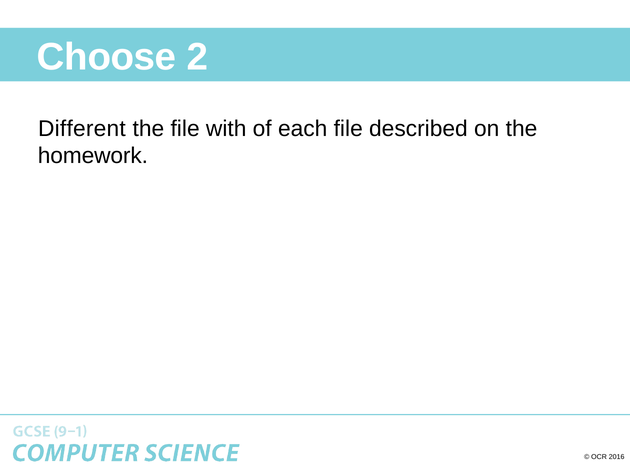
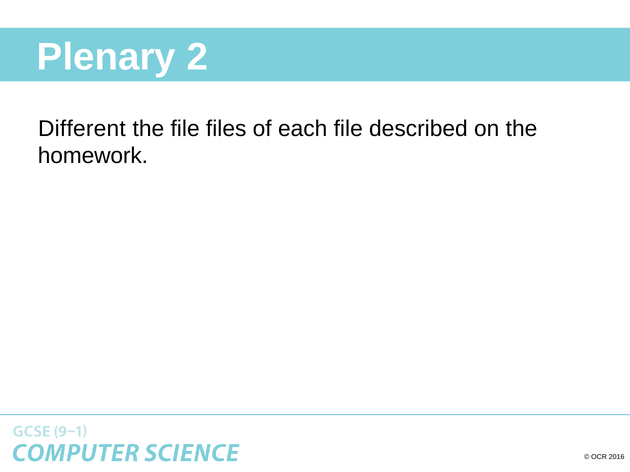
Choose: Choose -> Plenary
with: with -> files
